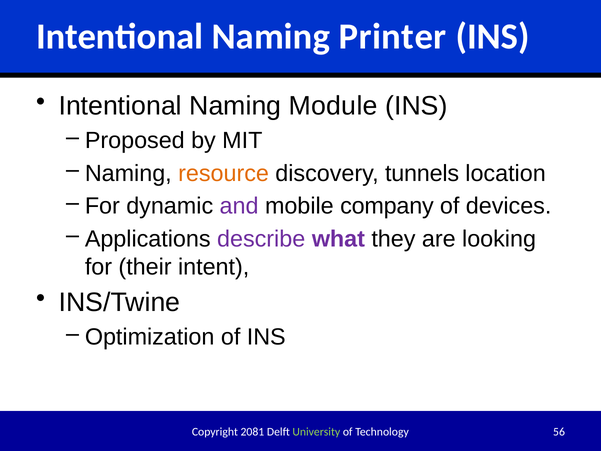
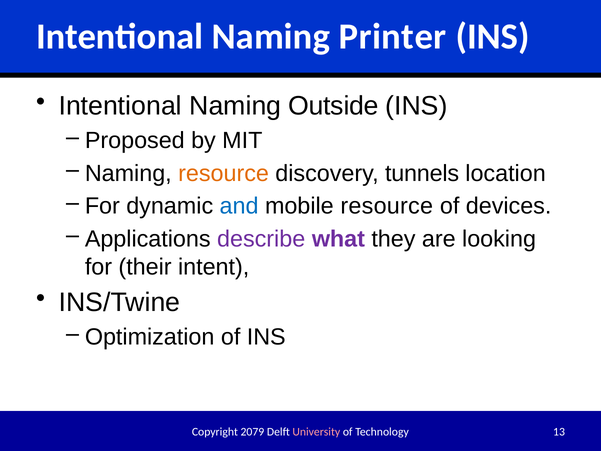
Module: Module -> Outside
and colour: purple -> blue
mobile company: company -> resource
2081: 2081 -> 2079
University colour: light green -> pink
56: 56 -> 13
